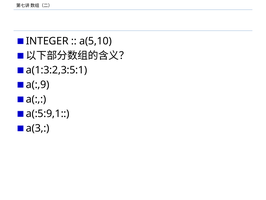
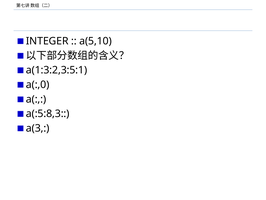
a(:,9: a(:,9 -> a(:,0
a(:5:9,1: a(:5:9,1 -> a(:5:8,3
